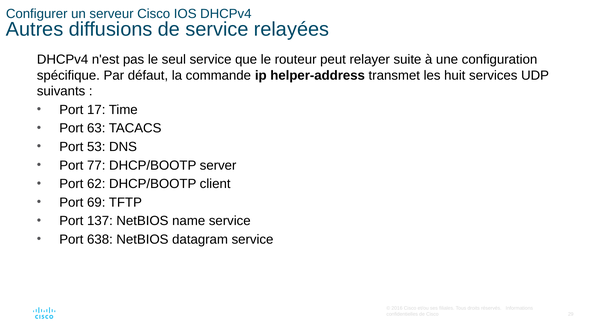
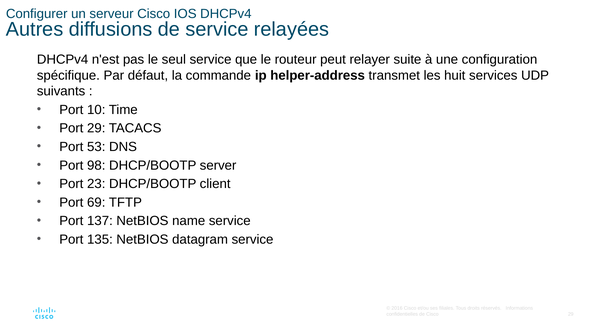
17: 17 -> 10
Port 63: 63 -> 29
77: 77 -> 98
62: 62 -> 23
638: 638 -> 135
